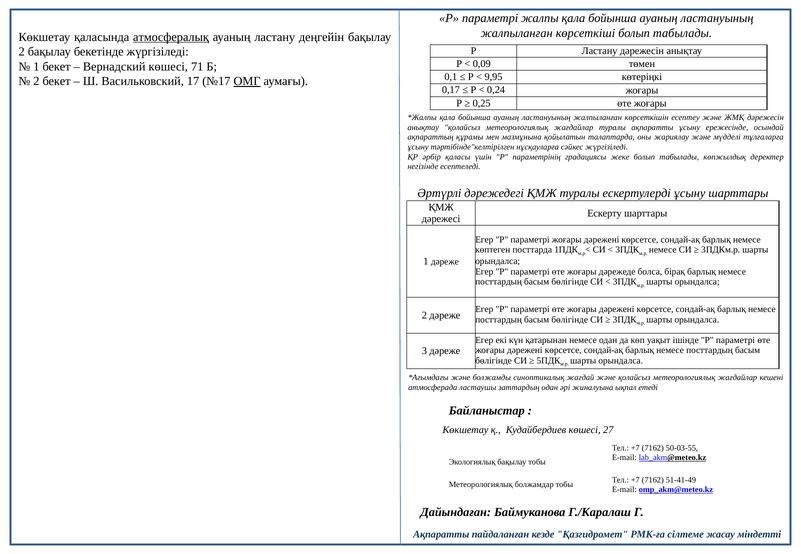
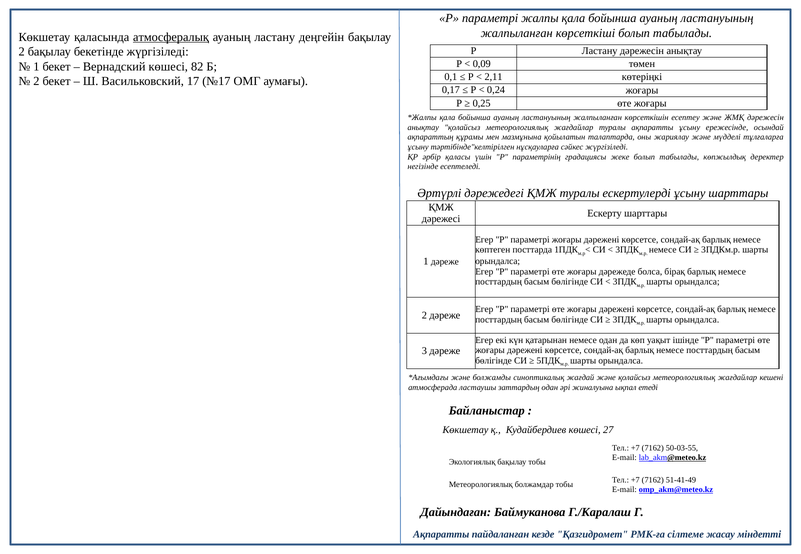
71: 71 -> 82
9,95: 9,95 -> 2,11
ОМГ underline: present -> none
